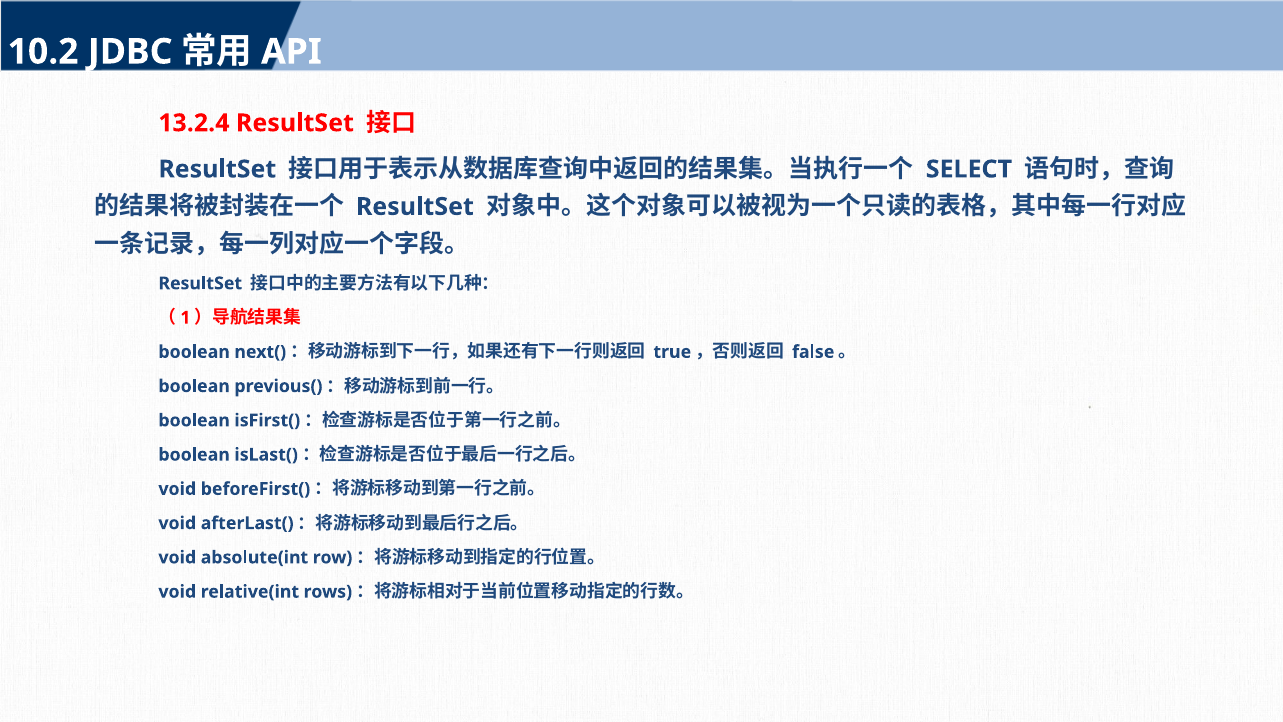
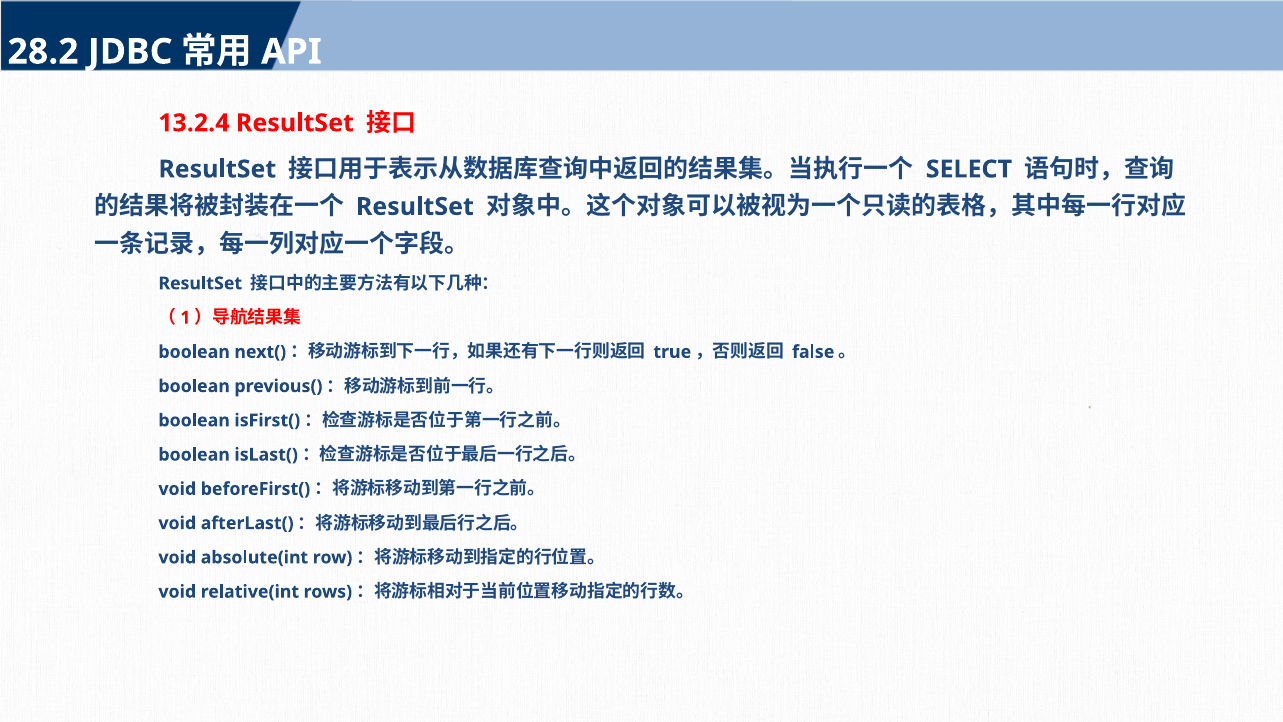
10.2: 10.2 -> 28.2
